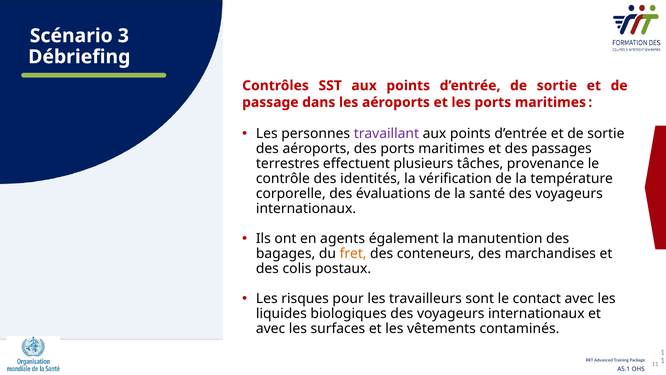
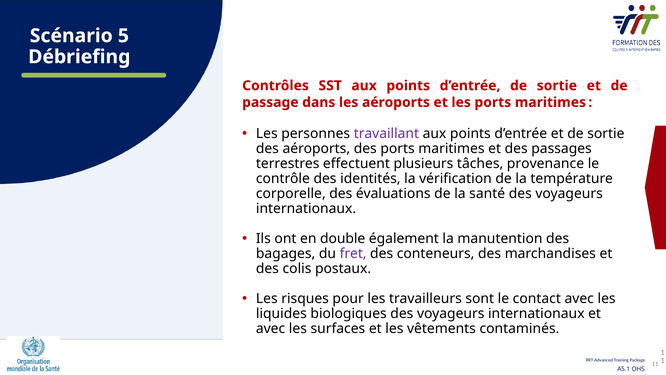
3: 3 -> 5
agents: agents -> double
fret colour: orange -> purple
